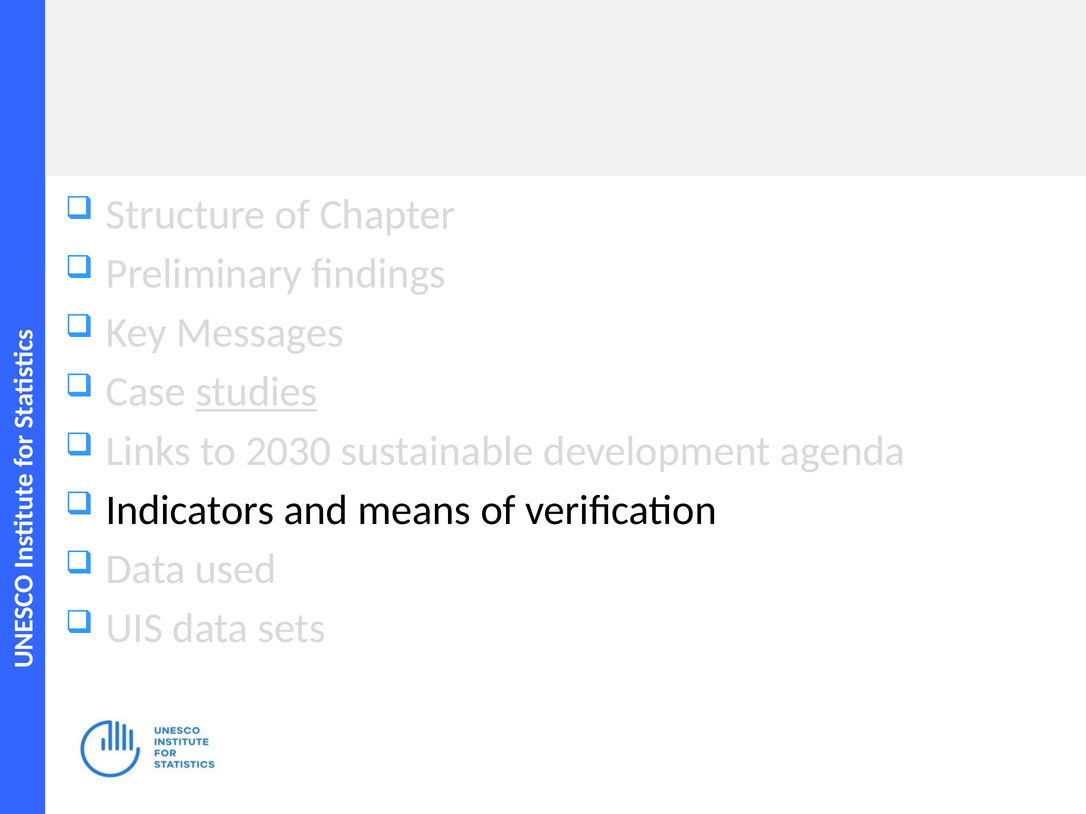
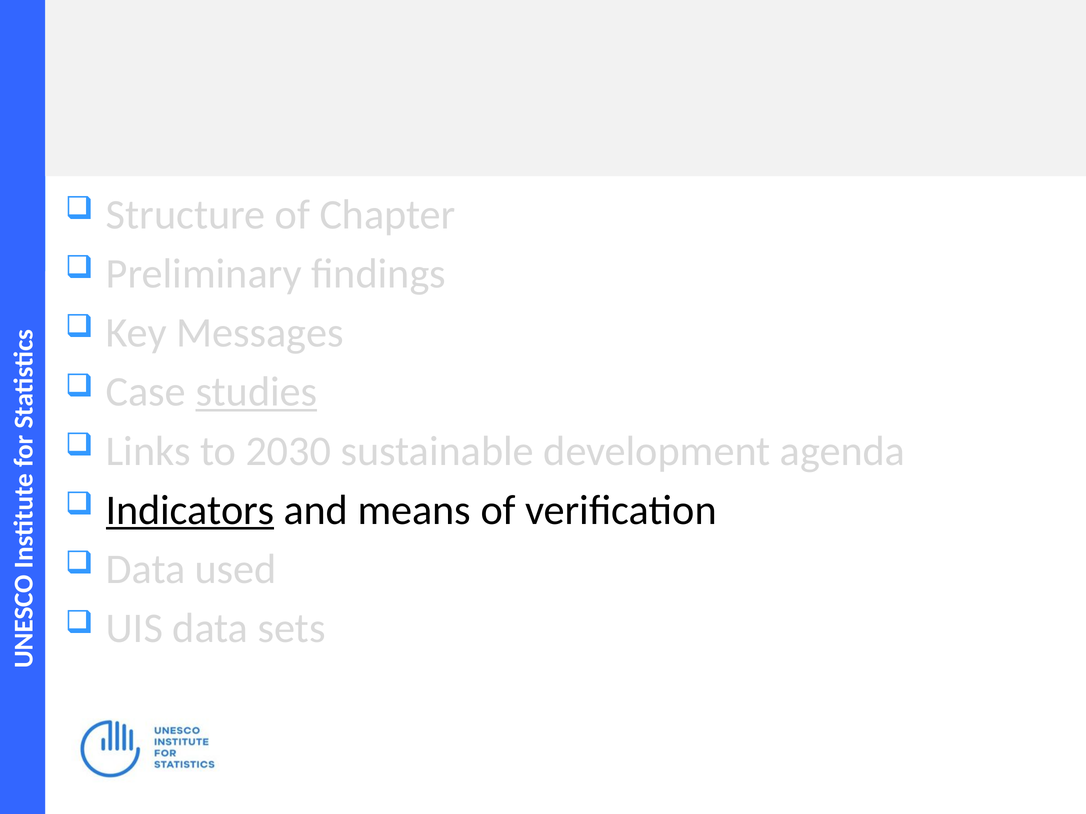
Indicators underline: none -> present
